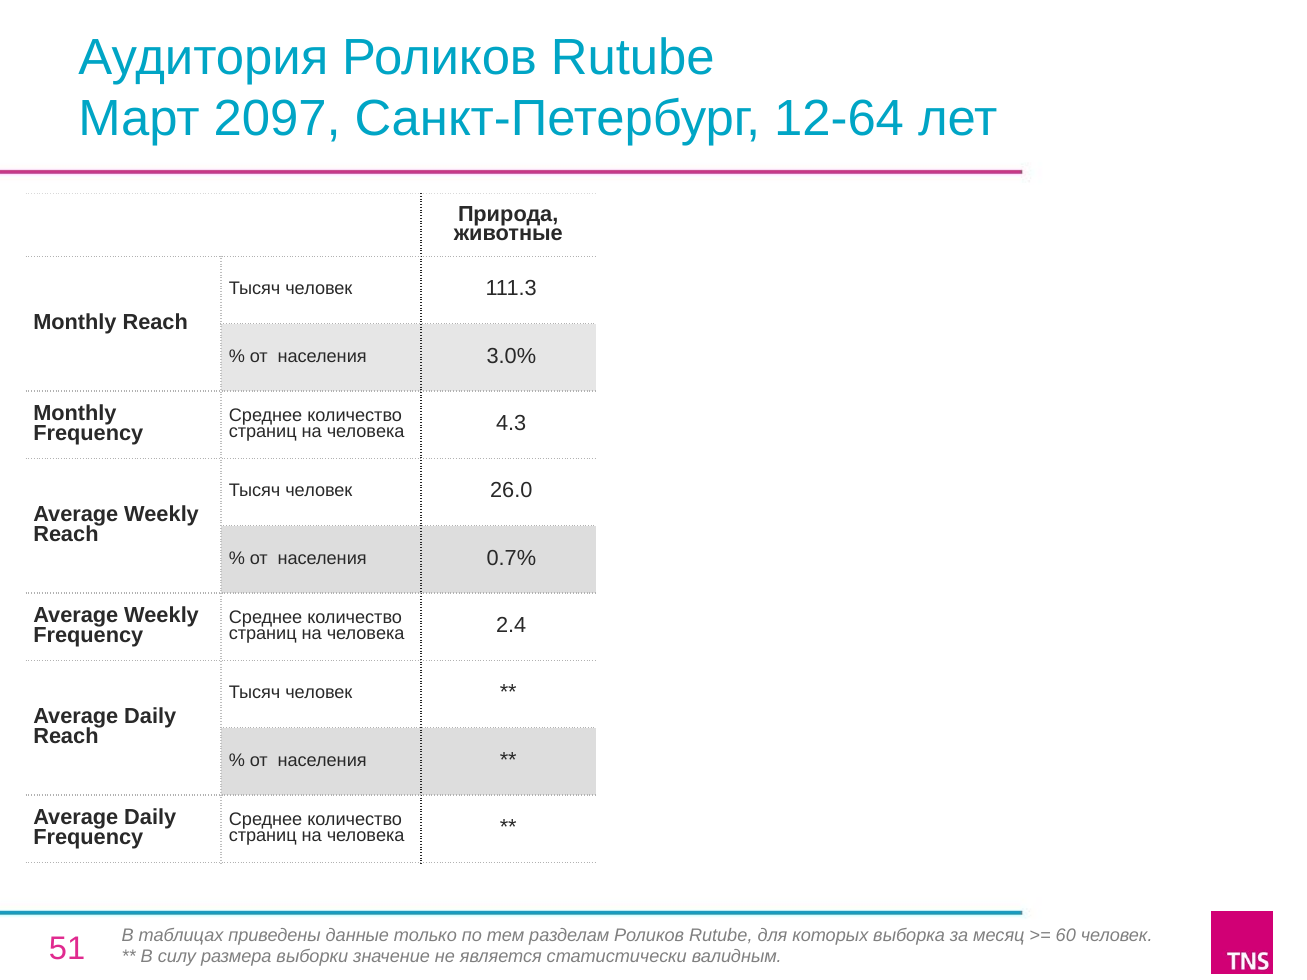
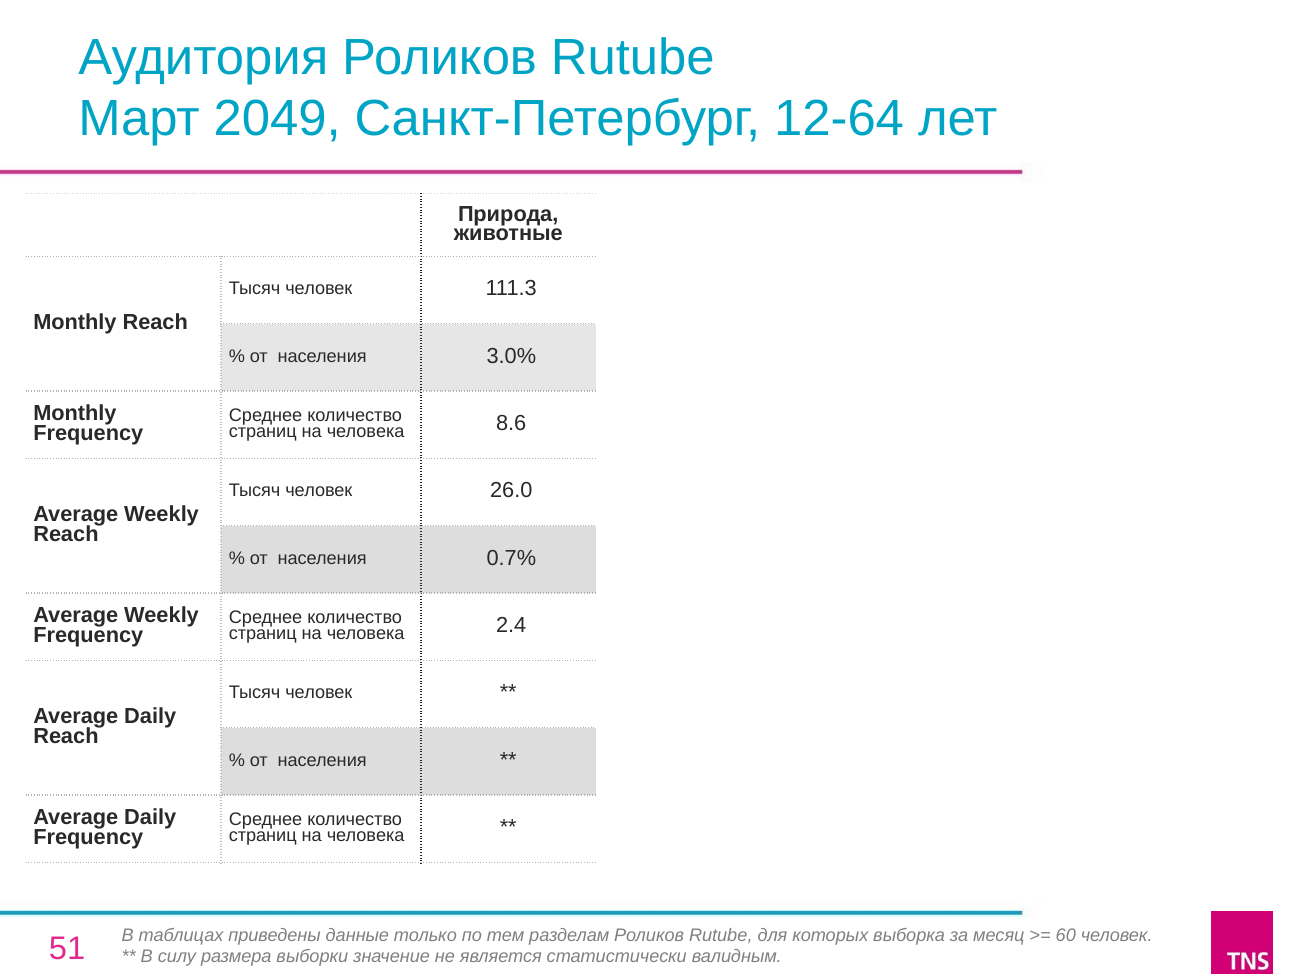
2097: 2097 -> 2049
4.3: 4.3 -> 8.6
